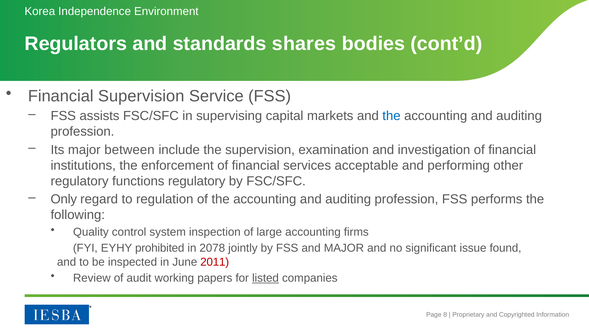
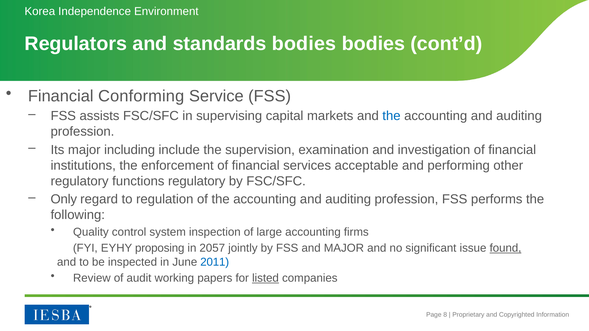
standards shares: shares -> bodies
Financial Supervision: Supervision -> Conforming
between: between -> including
prohibited: prohibited -> proposing
2078: 2078 -> 2057
found underline: none -> present
2011 colour: red -> blue
